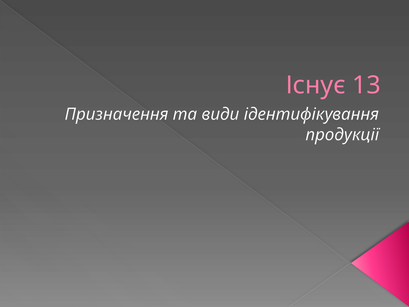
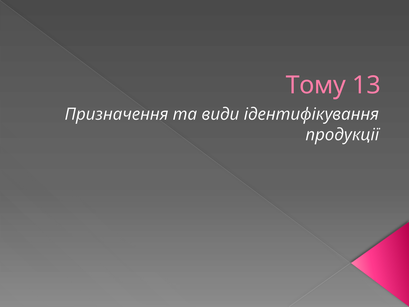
Існує: Існує -> Тому
